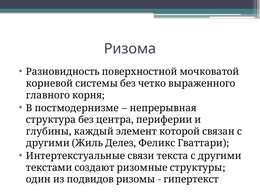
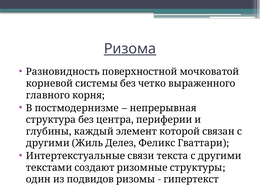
Ризома underline: none -> present
